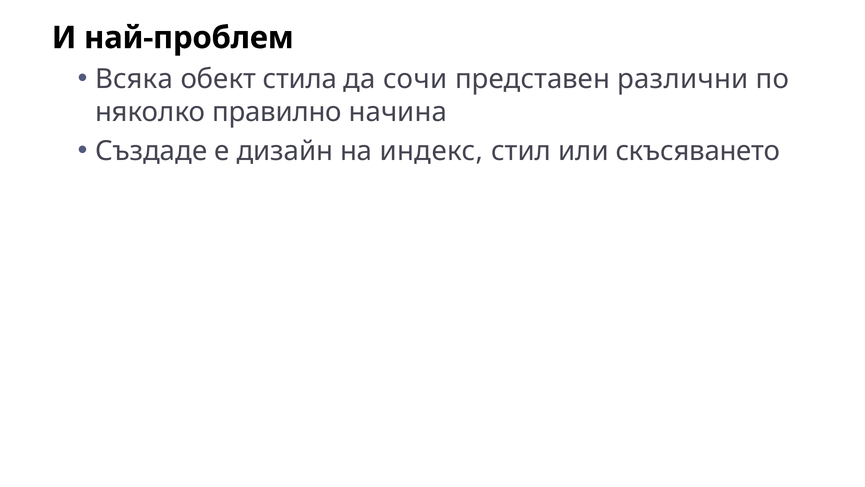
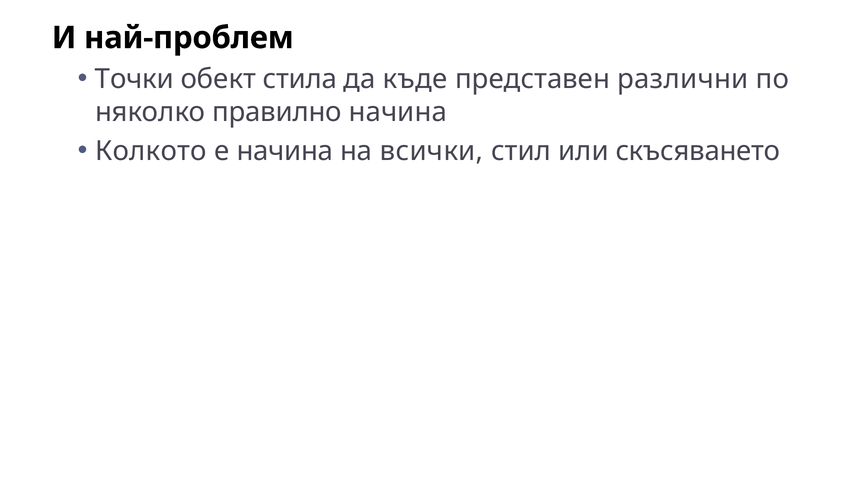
Всяка: Всяка -> Точки
сочи: сочи -> къде
Създаде: Създаде -> Колкото
е дизайн: дизайн -> начина
индекс: индекс -> всички
